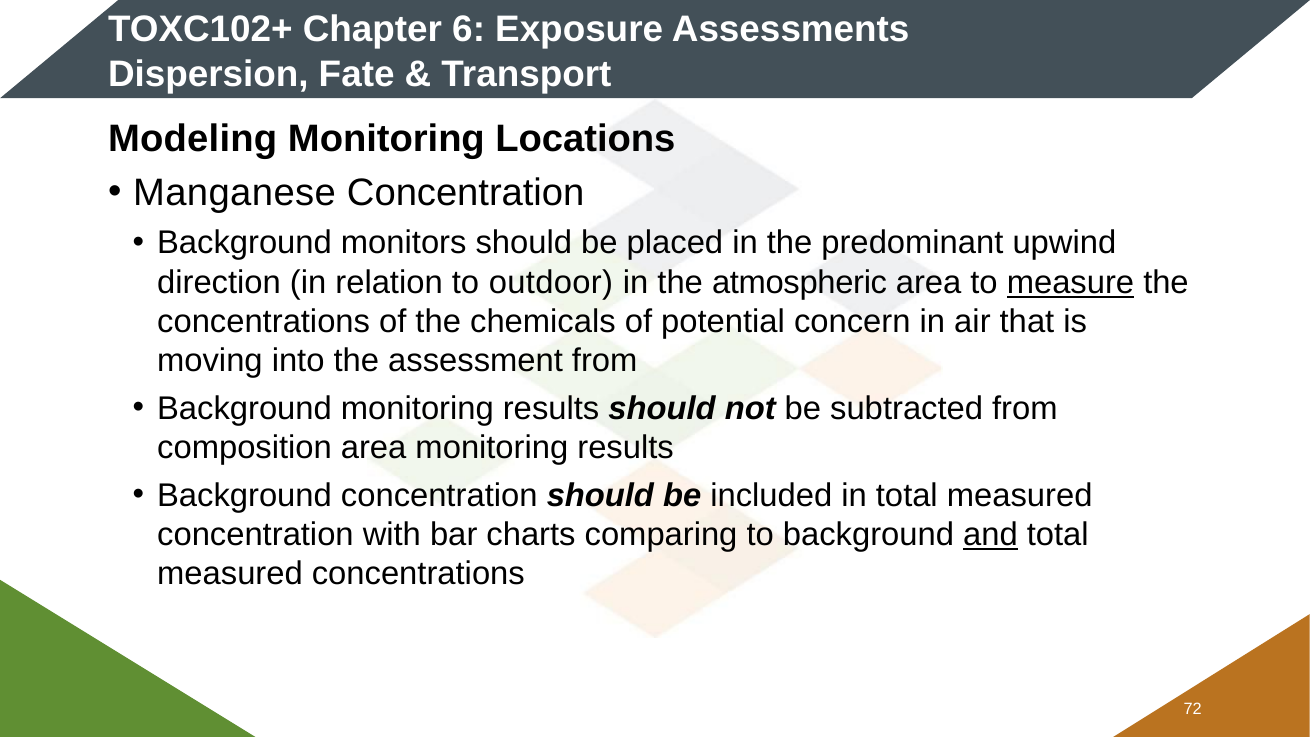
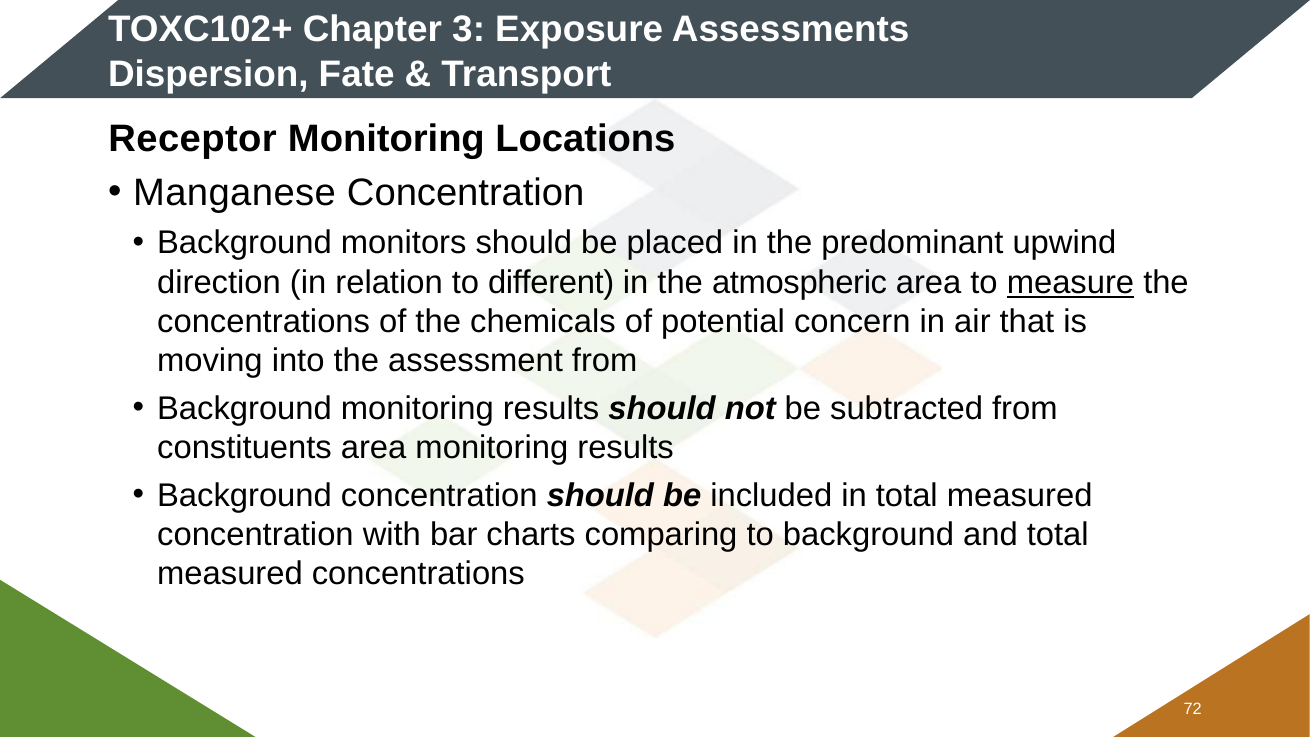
6: 6 -> 3
Modeling: Modeling -> Receptor
outdoor: outdoor -> different
composition: composition -> constituents
and underline: present -> none
